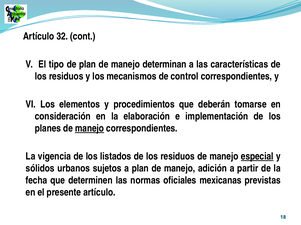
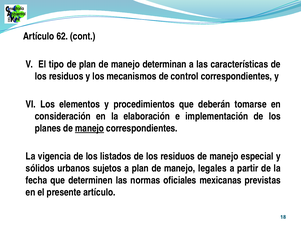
32: 32 -> 62
especial underline: present -> none
adición: adición -> legales
